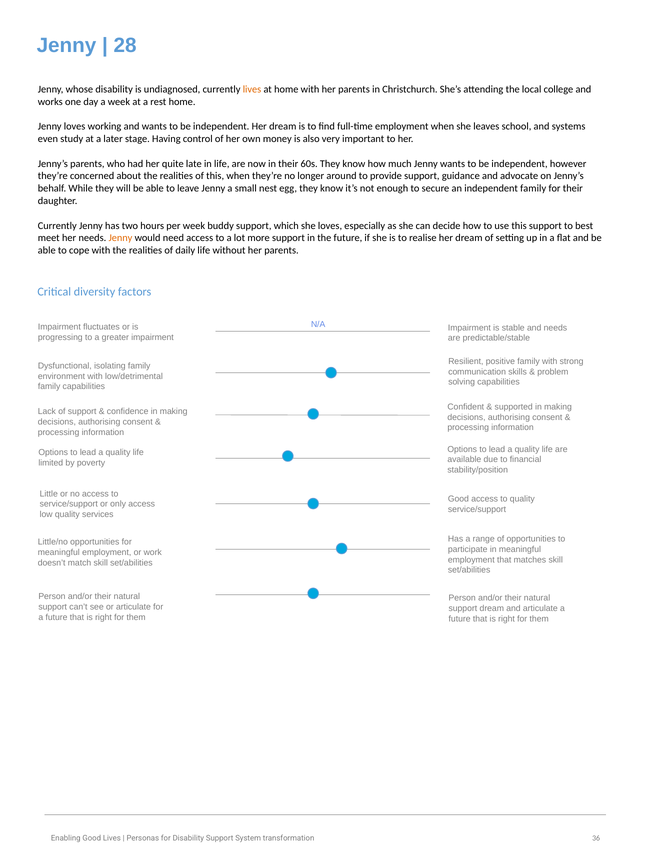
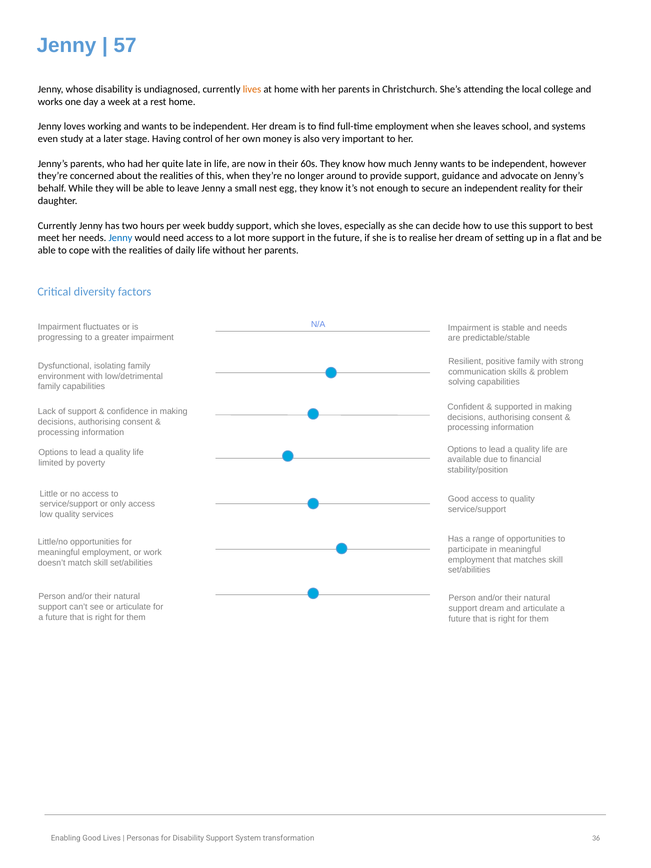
28: 28 -> 57
independent family: family -> reality
Jenny at (120, 238) colour: orange -> blue
